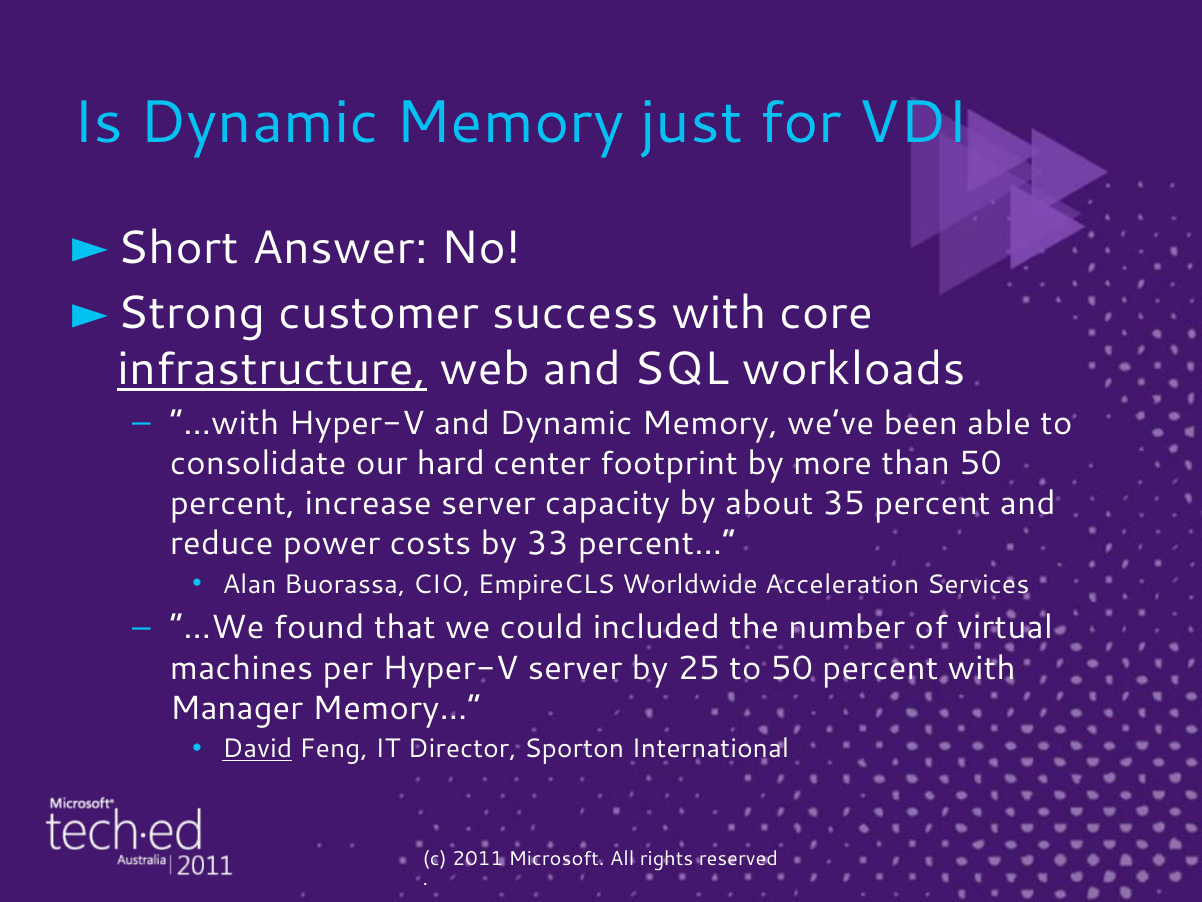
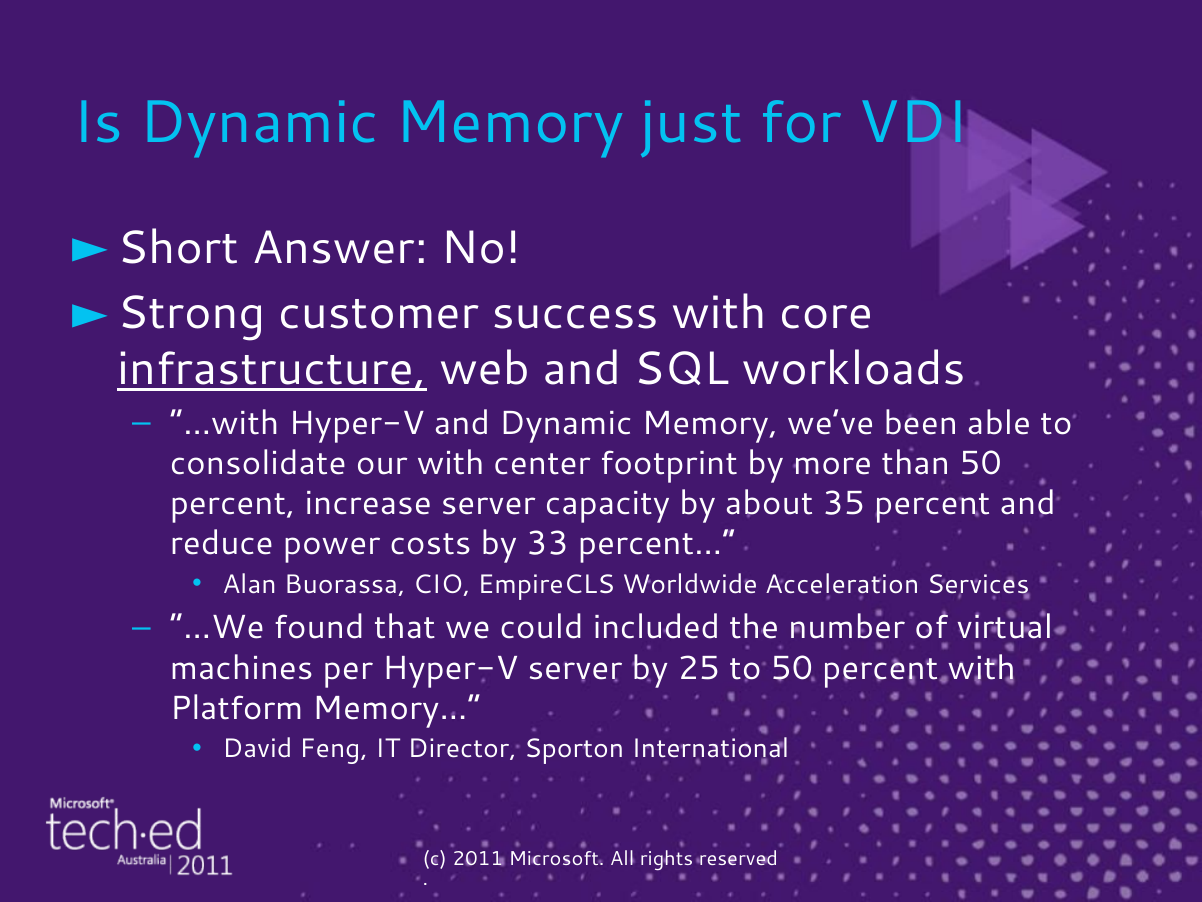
our hard: hard -> with
Manager: Manager -> Platform
David underline: present -> none
